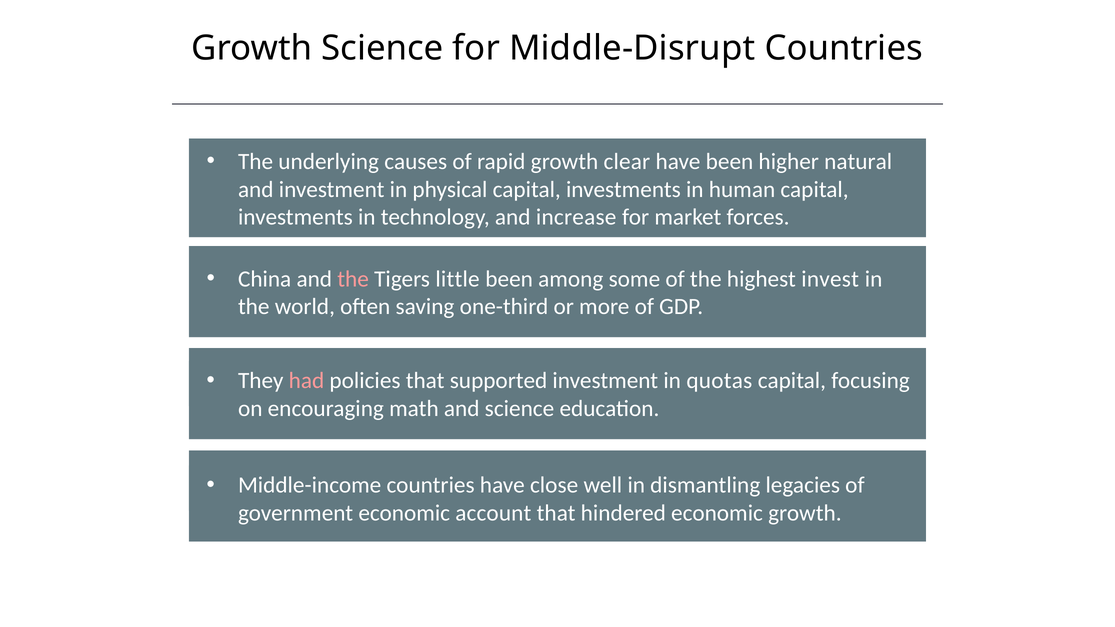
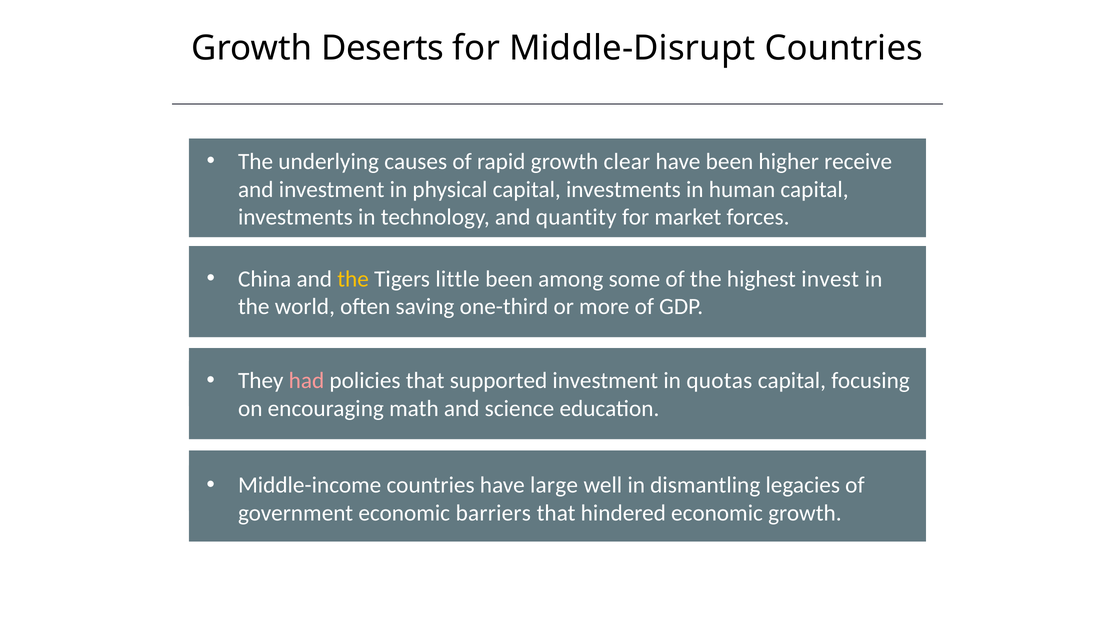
Growth Science: Science -> Deserts
natural: natural -> receive
increase: increase -> quantity
the at (353, 279) colour: pink -> yellow
close: close -> large
account: account -> barriers
